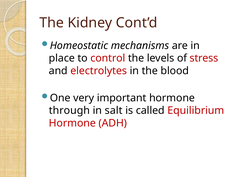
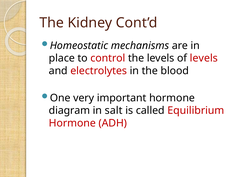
of stress: stress -> levels
through: through -> diagram
